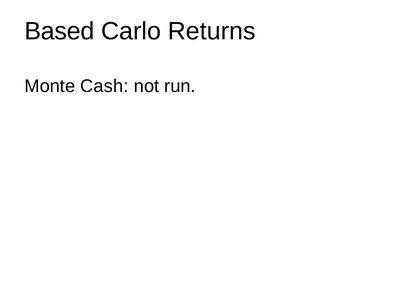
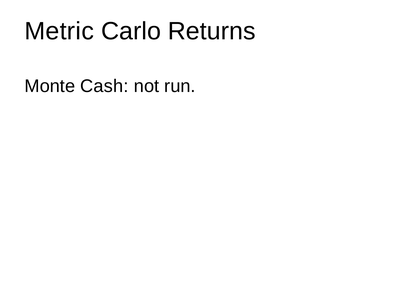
Based: Based -> Metric
